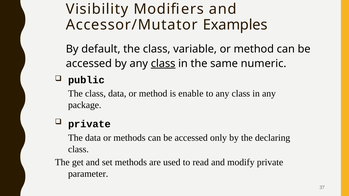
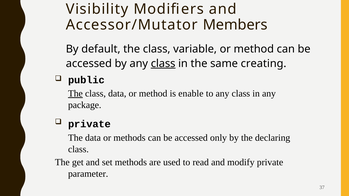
Examples: Examples -> Members
numeric: numeric -> creating
The at (75, 94) underline: none -> present
